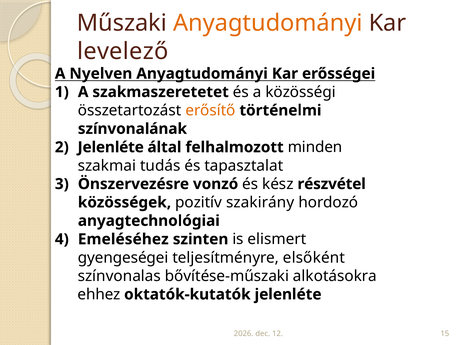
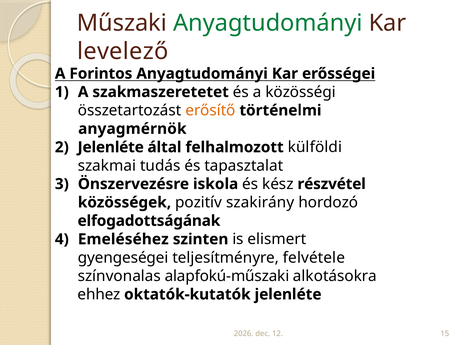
Anyagtudományi at (268, 23) colour: orange -> green
Nyelven: Nyelven -> Forintos
színvonalának: színvonalának -> anyagmérnök
minden: minden -> külföldi
vonzó: vonzó -> iskola
anyagtechnológiai: anyagtechnológiai -> elfogadottságának
elsőként: elsőként -> felvétele
bővítése-műszaki: bővítése-műszaki -> alapfokú-műszaki
